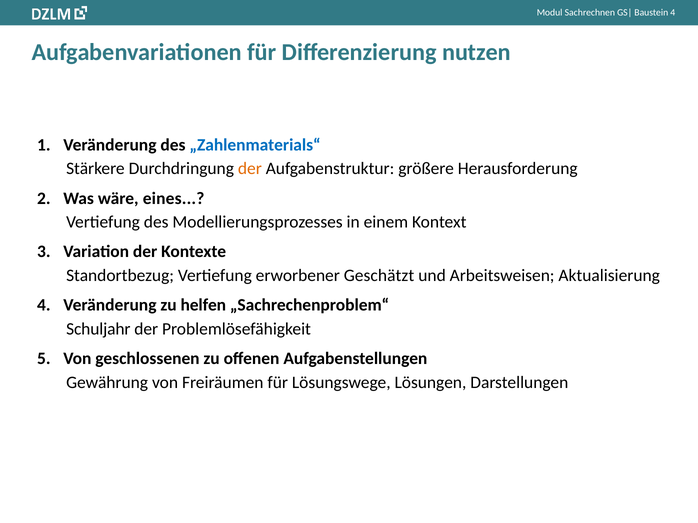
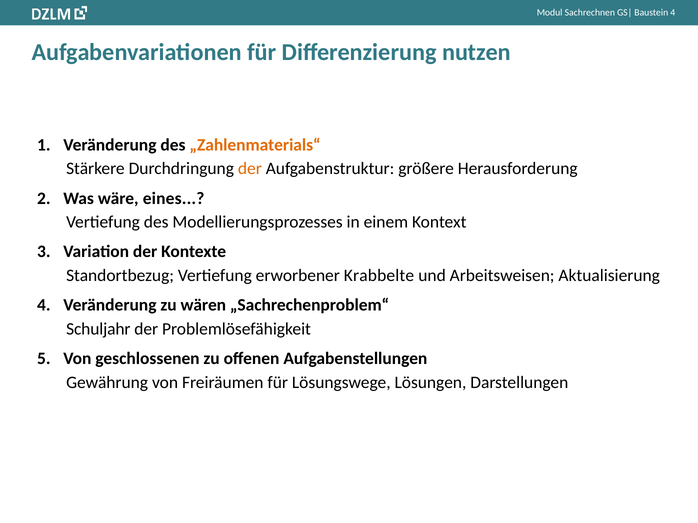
„Zahlenmaterials“ colour: blue -> orange
Geschätzt: Geschätzt -> Krabbelte
helfen: helfen -> wären
